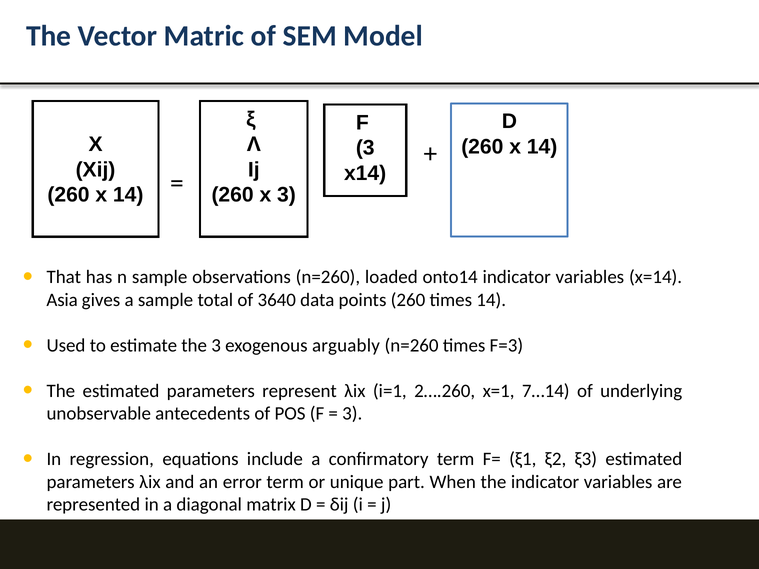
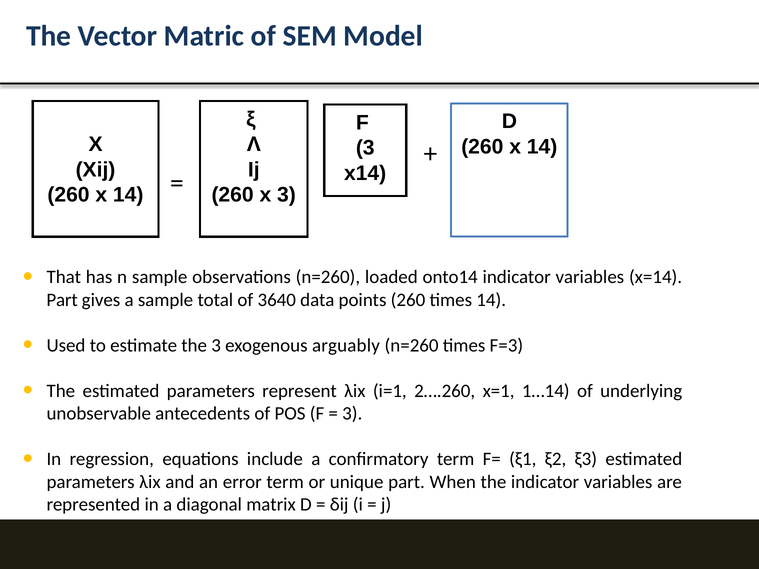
Asia at (62, 300): Asia -> Part
7…14: 7…14 -> 1…14
